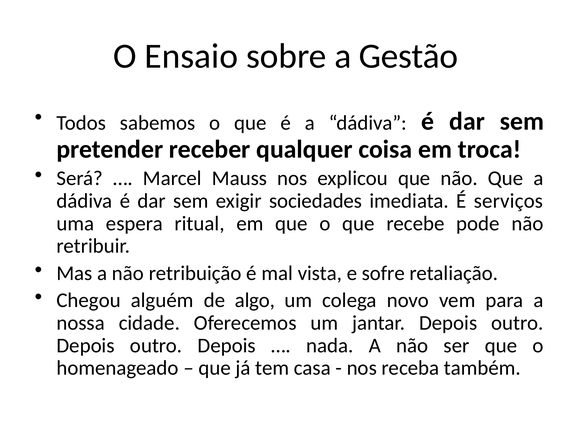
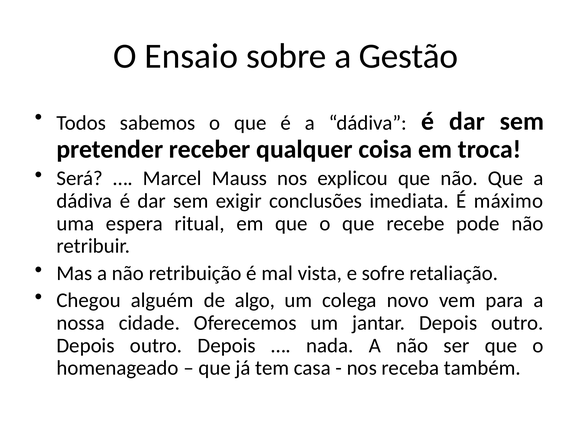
sociedades: sociedades -> conclusões
serviços: serviços -> máximo
